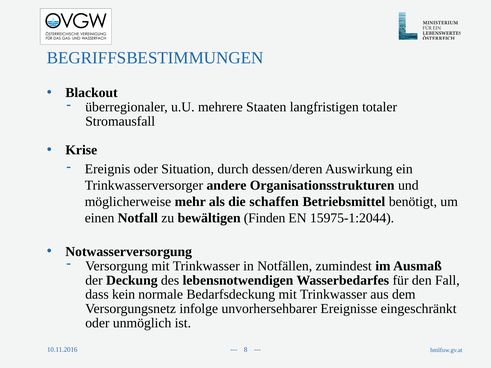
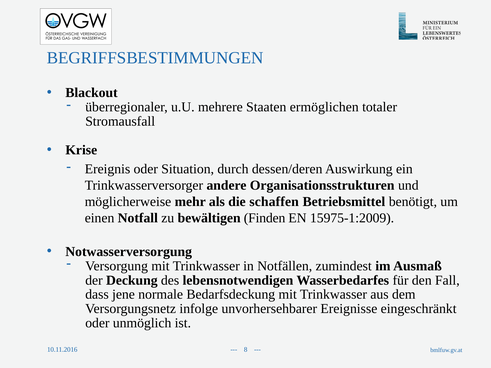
langfristigen: langfristigen -> ermöglichen
15975-1:2044: 15975-1:2044 -> 15975-1:2009
kein: kein -> jene
